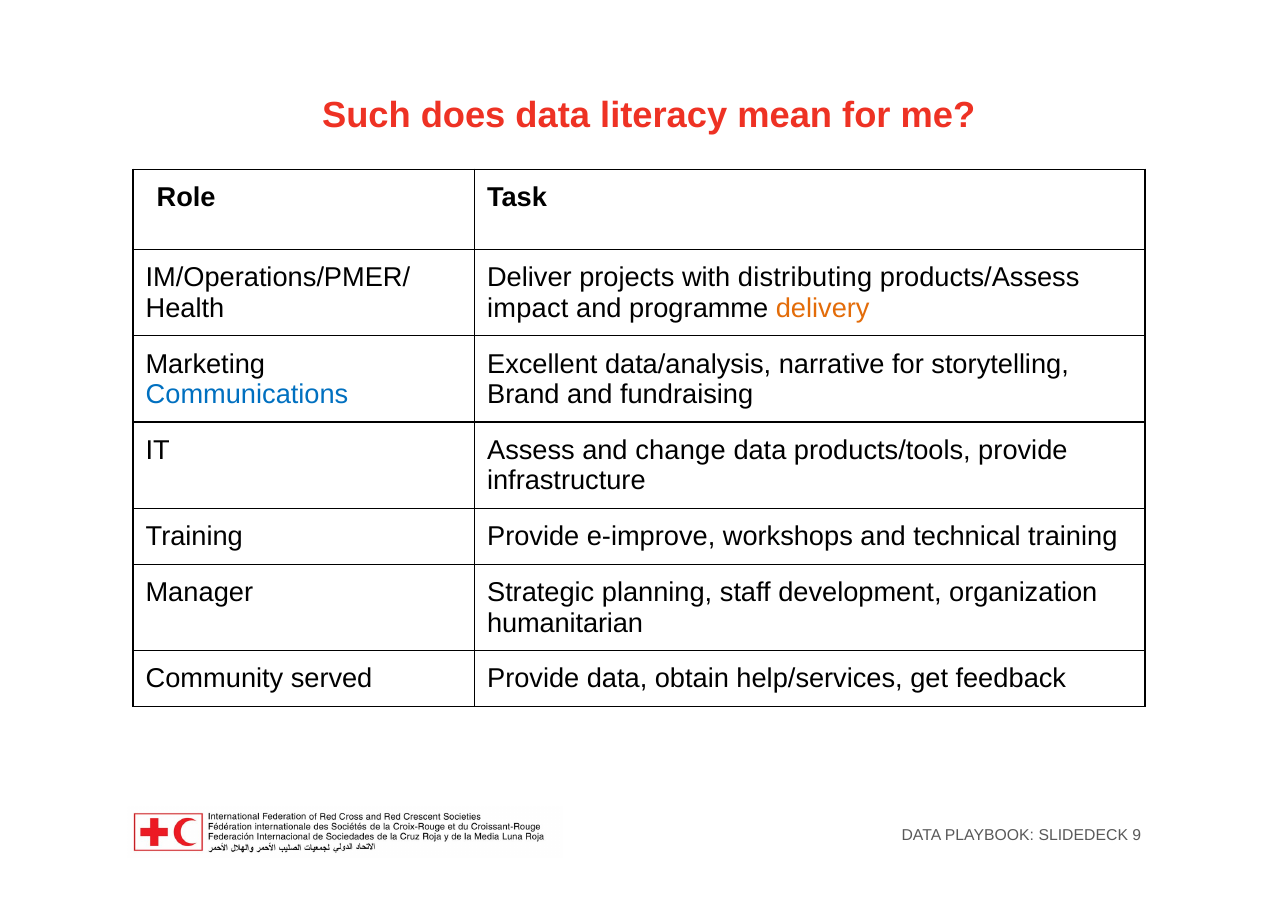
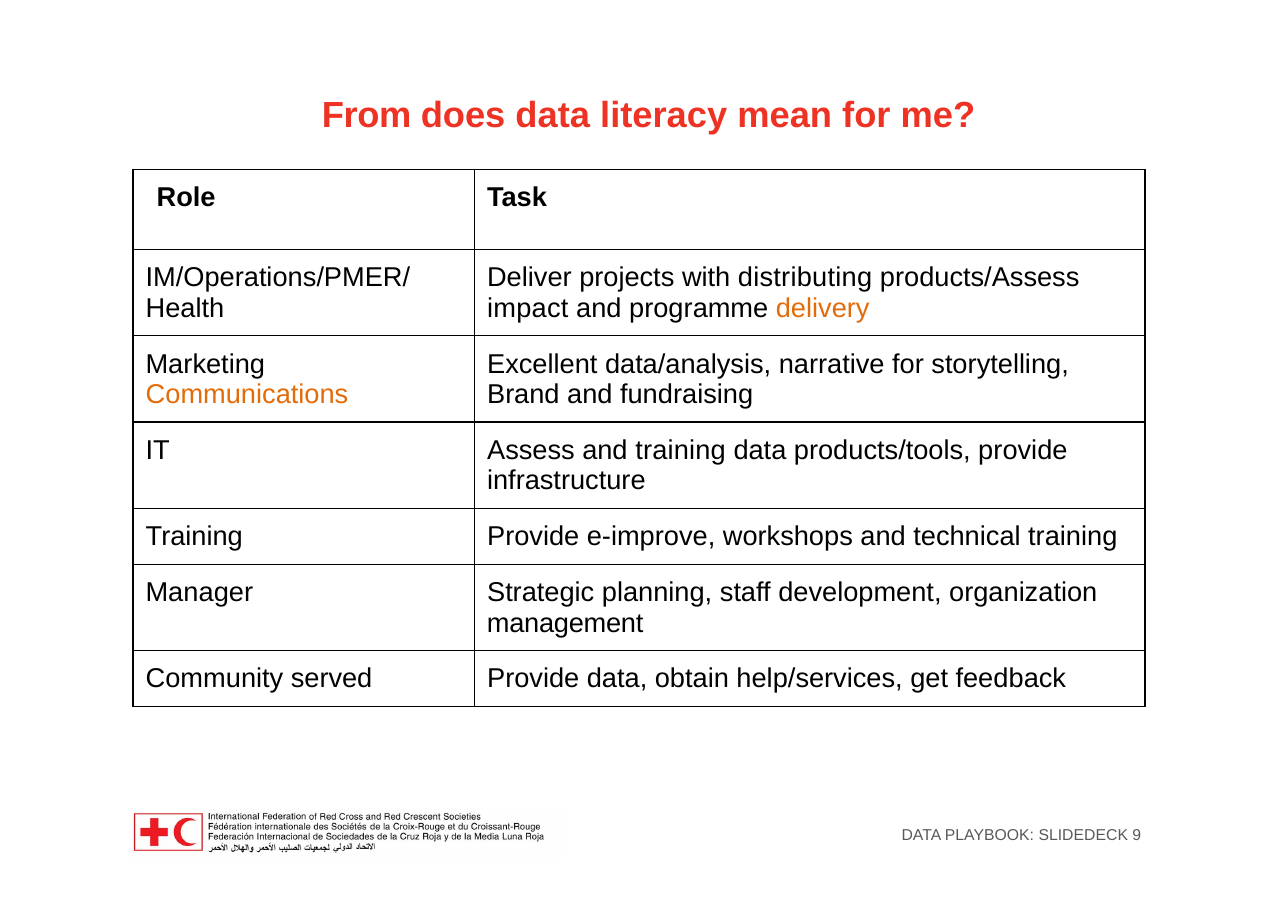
Such: Such -> From
Communications colour: blue -> orange
and change: change -> training
humanitarian: humanitarian -> management
